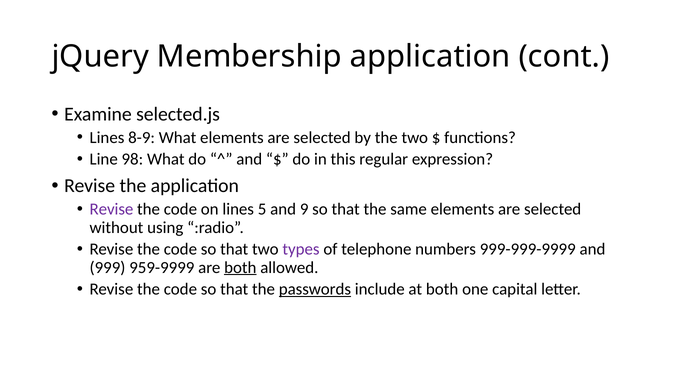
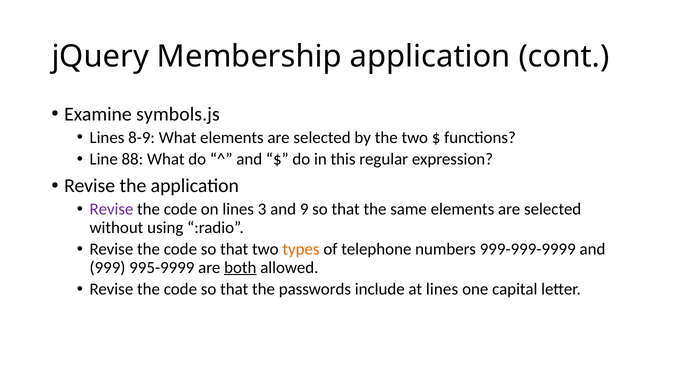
selected.js: selected.js -> symbols.js
98: 98 -> 88
5: 5 -> 3
types colour: purple -> orange
959-9999: 959-9999 -> 995-9999
passwords underline: present -> none
at both: both -> lines
